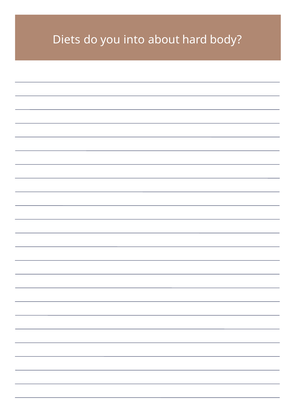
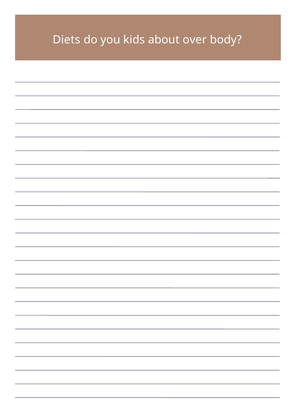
into: into -> kids
hard: hard -> over
